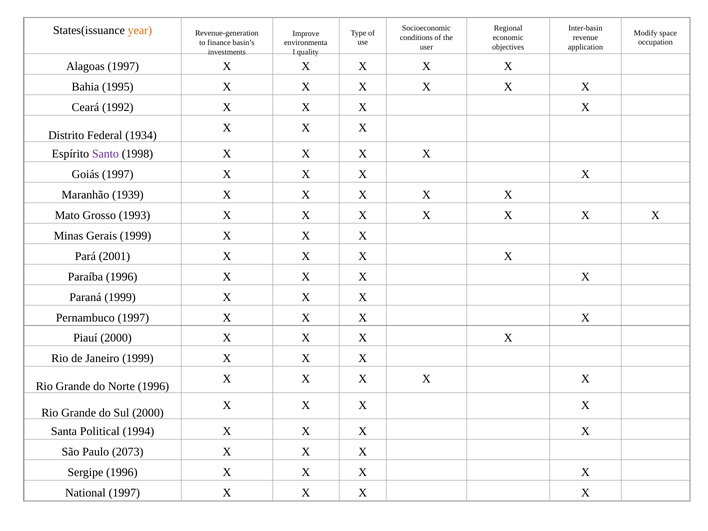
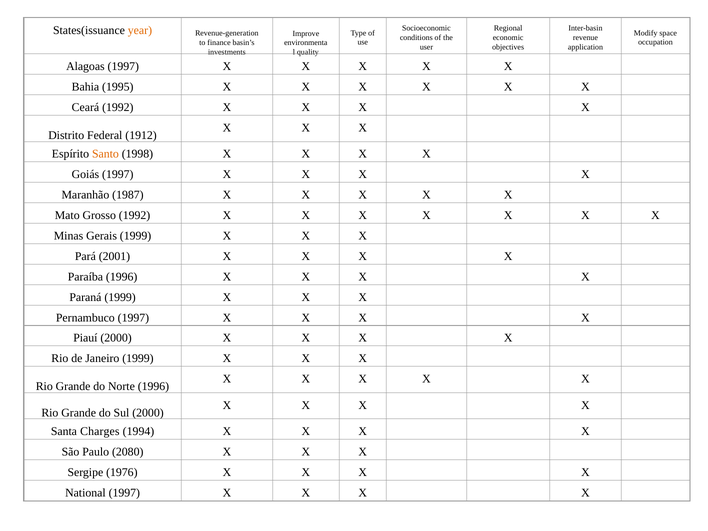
1934: 1934 -> 1912
Santo colour: purple -> orange
1939: 1939 -> 1987
Grosso 1993: 1993 -> 1992
Political: Political -> Charges
2073: 2073 -> 2080
Sergipe 1996: 1996 -> 1976
